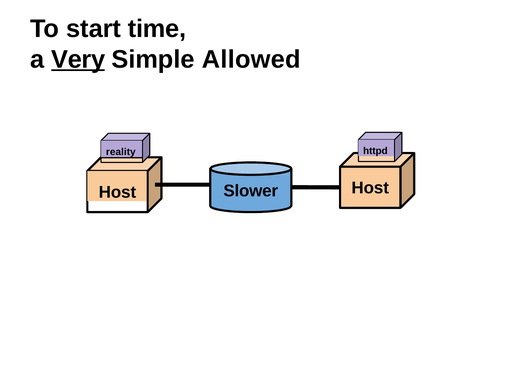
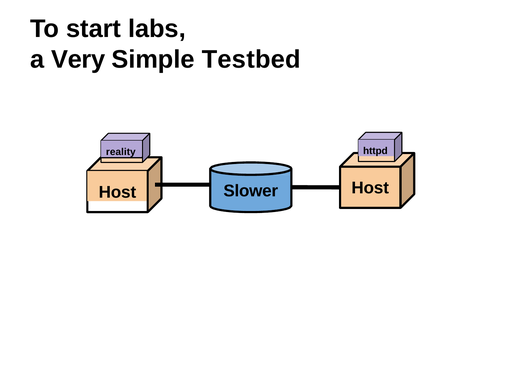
time: time -> labs
Very underline: present -> none
Allowed: Allowed -> Testbed
